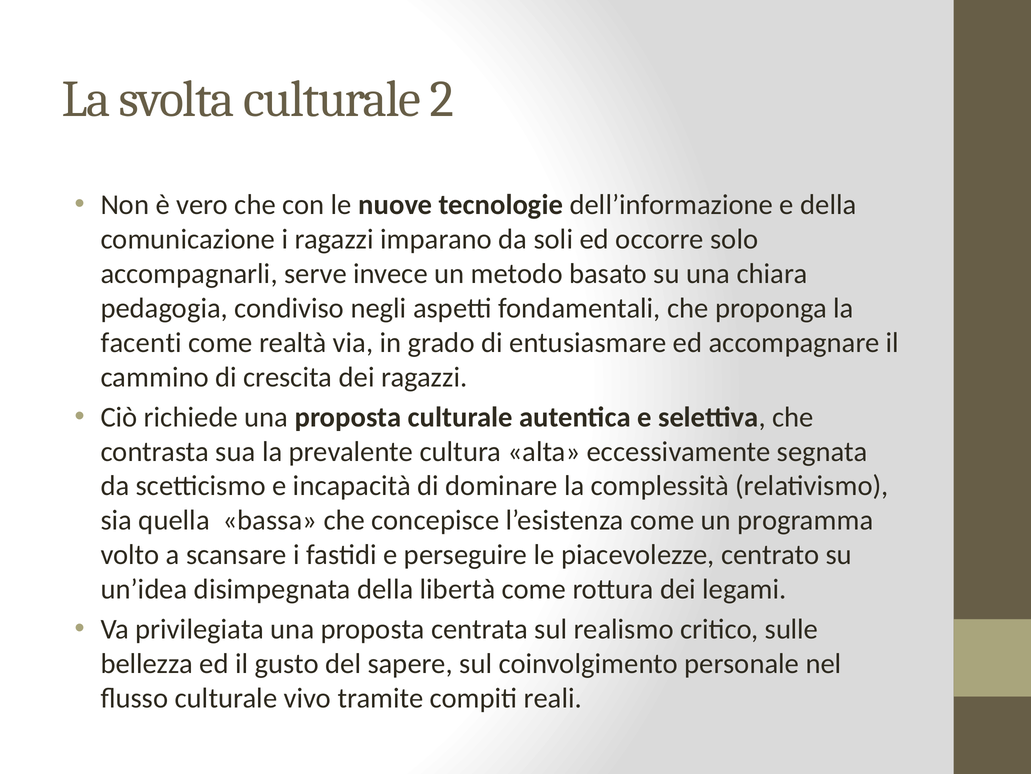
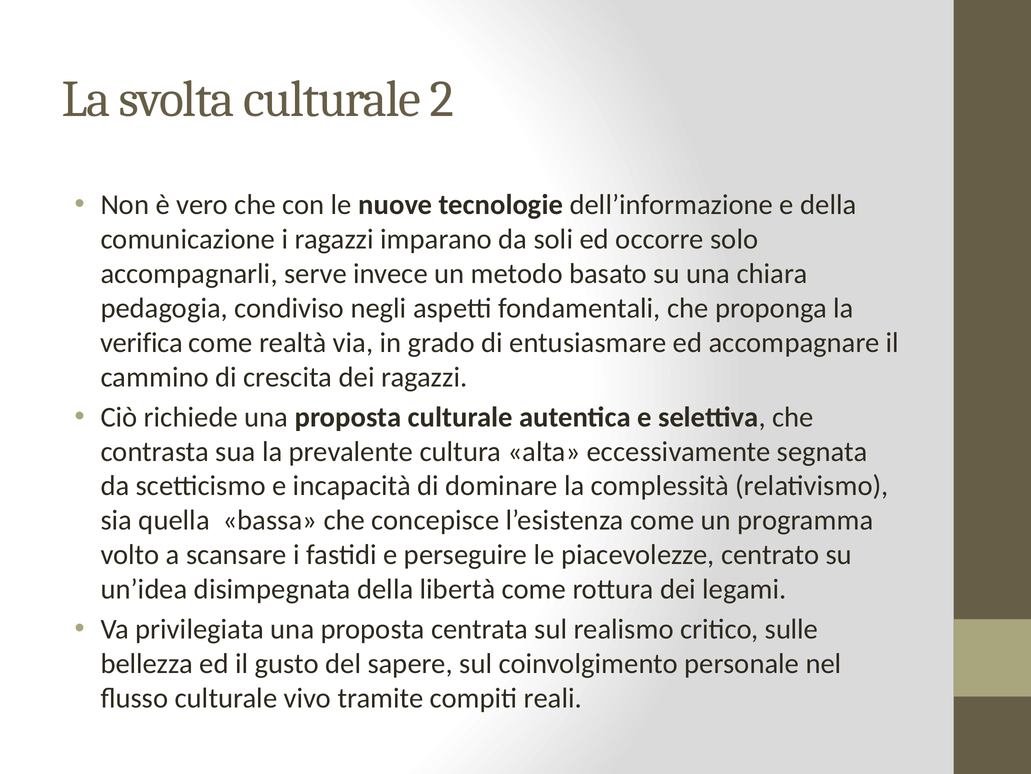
facenti: facenti -> verifica
